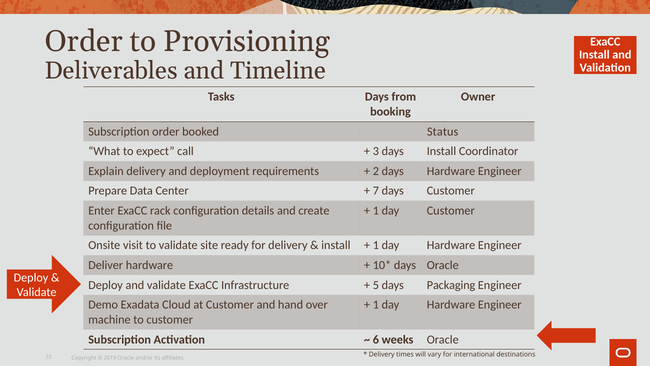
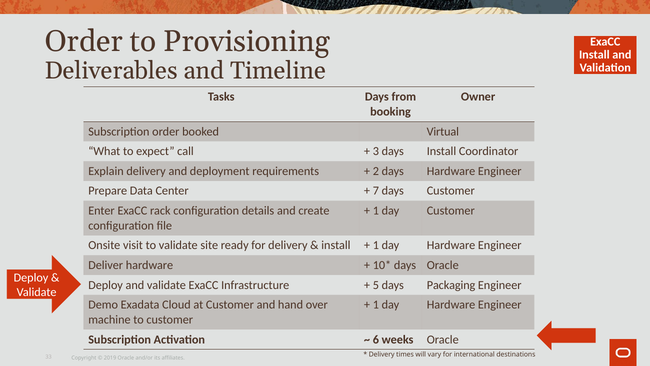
Status: Status -> Virtual
